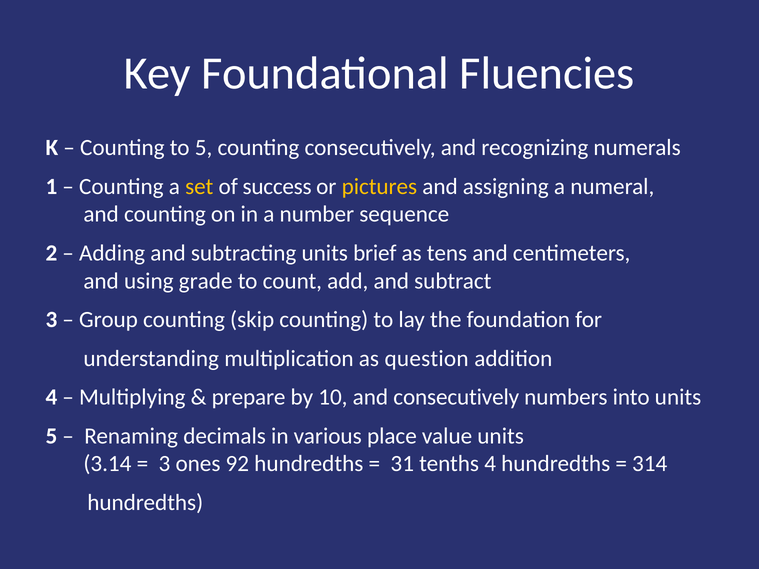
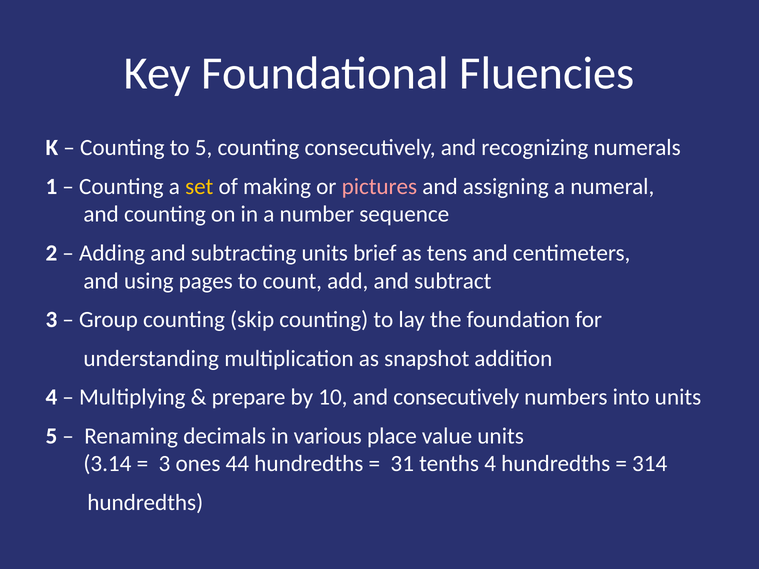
success: success -> making
pictures colour: yellow -> pink
grade: grade -> pages
question: question -> snapshot
92: 92 -> 44
